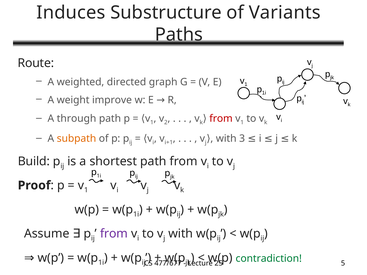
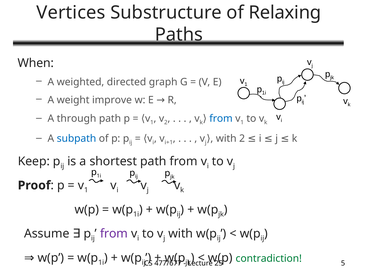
Induces: Induces -> Vertices
Variants: Variants -> Relaxing
Route: Route -> When
from at (221, 119) colour: red -> blue
subpath colour: orange -> blue
with 3: 3 -> 2
Build: Build -> Keep
